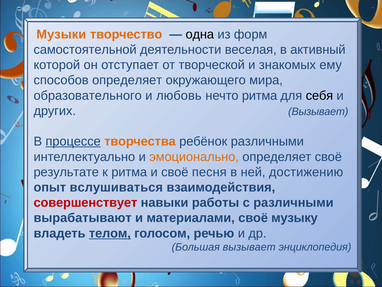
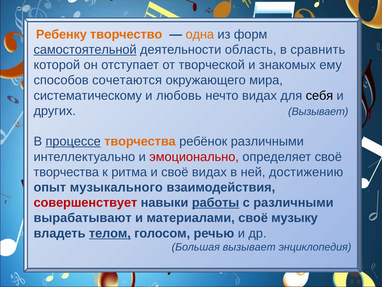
Музыки: Музыки -> Ребенку
одна colour: black -> orange
самостоятельной underline: none -> present
веселая: веселая -> область
активный: активный -> сравнить
способов определяет: определяет -> сочетаются
образовательного: образовательного -> систематическому
нечто ритма: ритма -> видах
эмоционально colour: orange -> red
результате at (66, 172): результате -> творчества
своё песня: песня -> видах
вслушиваться: вслушиваться -> музыкального
работы underline: none -> present
